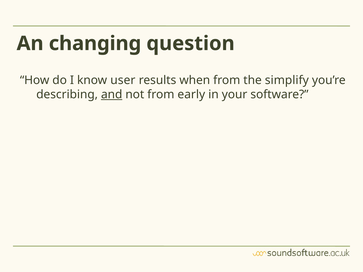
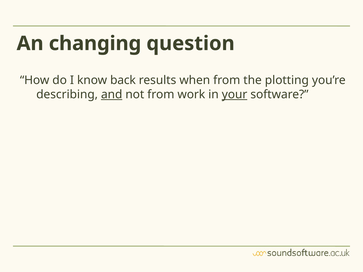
user: user -> back
simplify: simplify -> plotting
early: early -> work
your underline: none -> present
